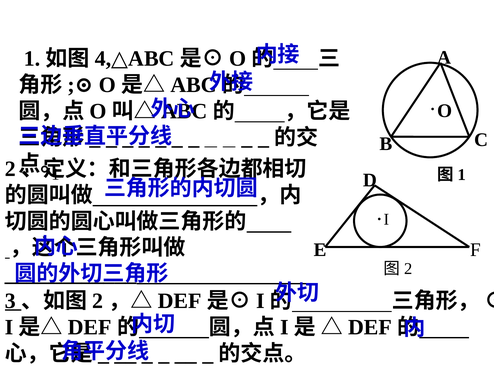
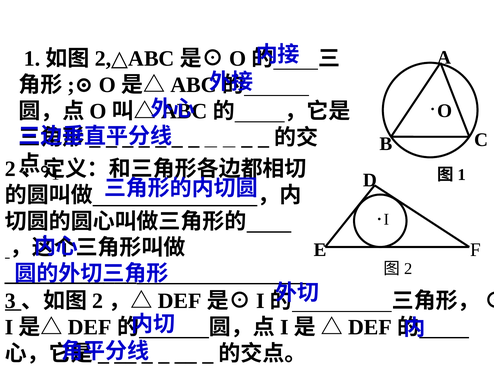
4 at (103, 59): 4 -> 2
